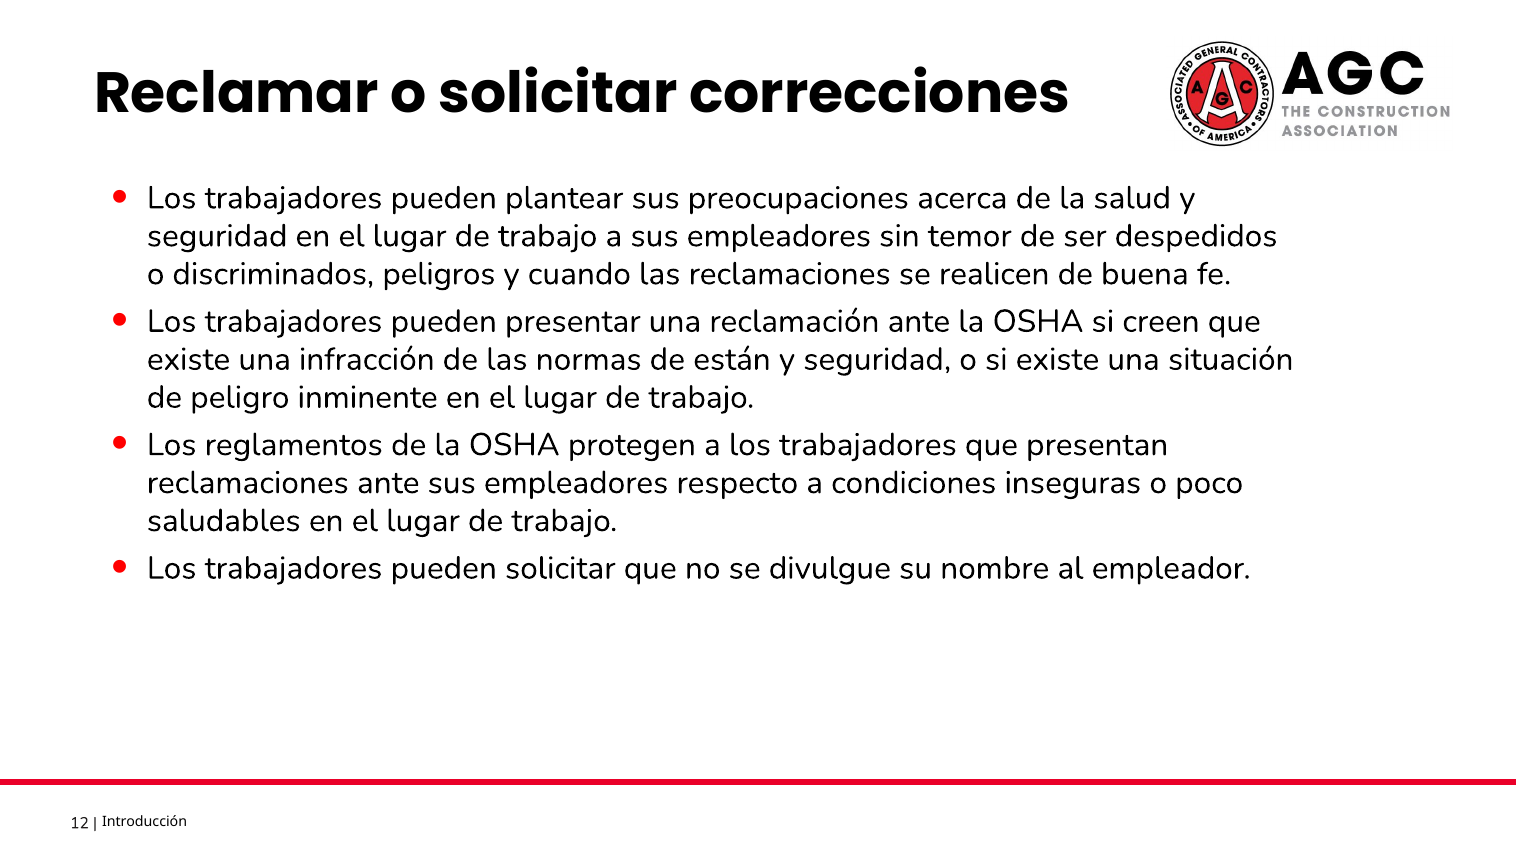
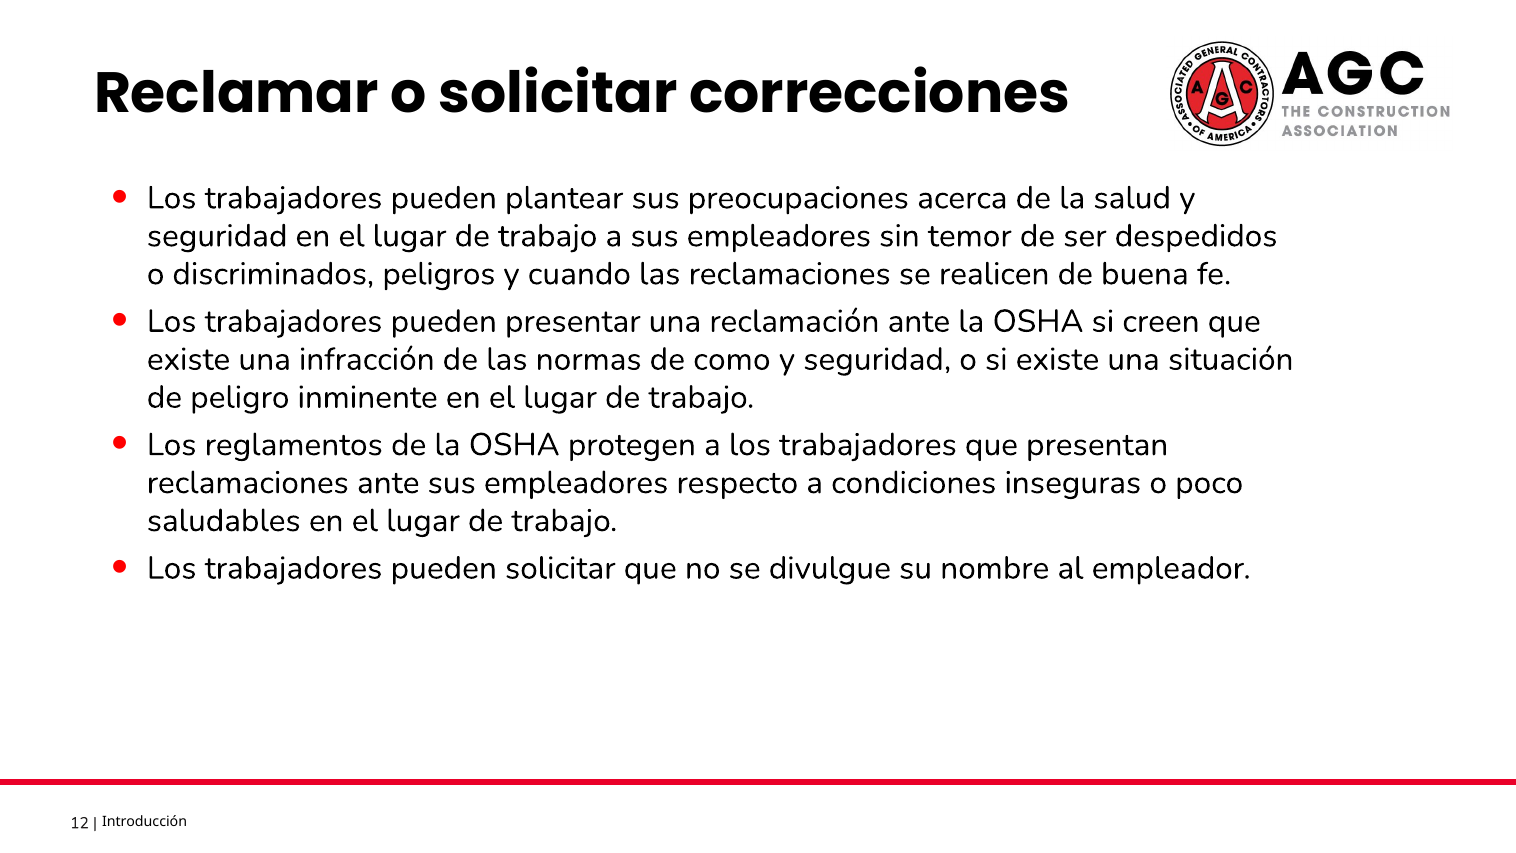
están: están -> como
